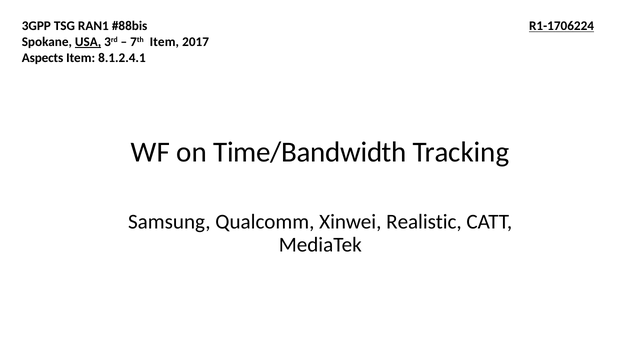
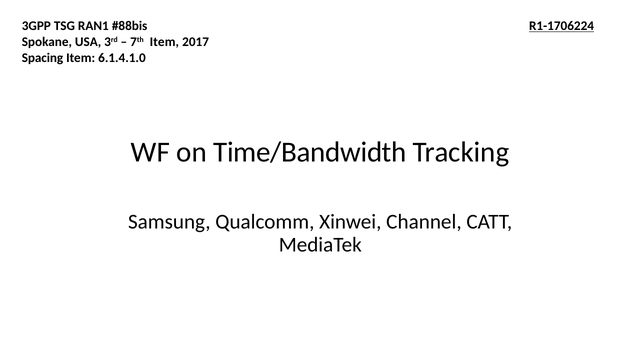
USA underline: present -> none
Aspects: Aspects -> Spacing
8.1.2.4.1: 8.1.2.4.1 -> 6.1.4.1.0
Realistic: Realistic -> Channel
